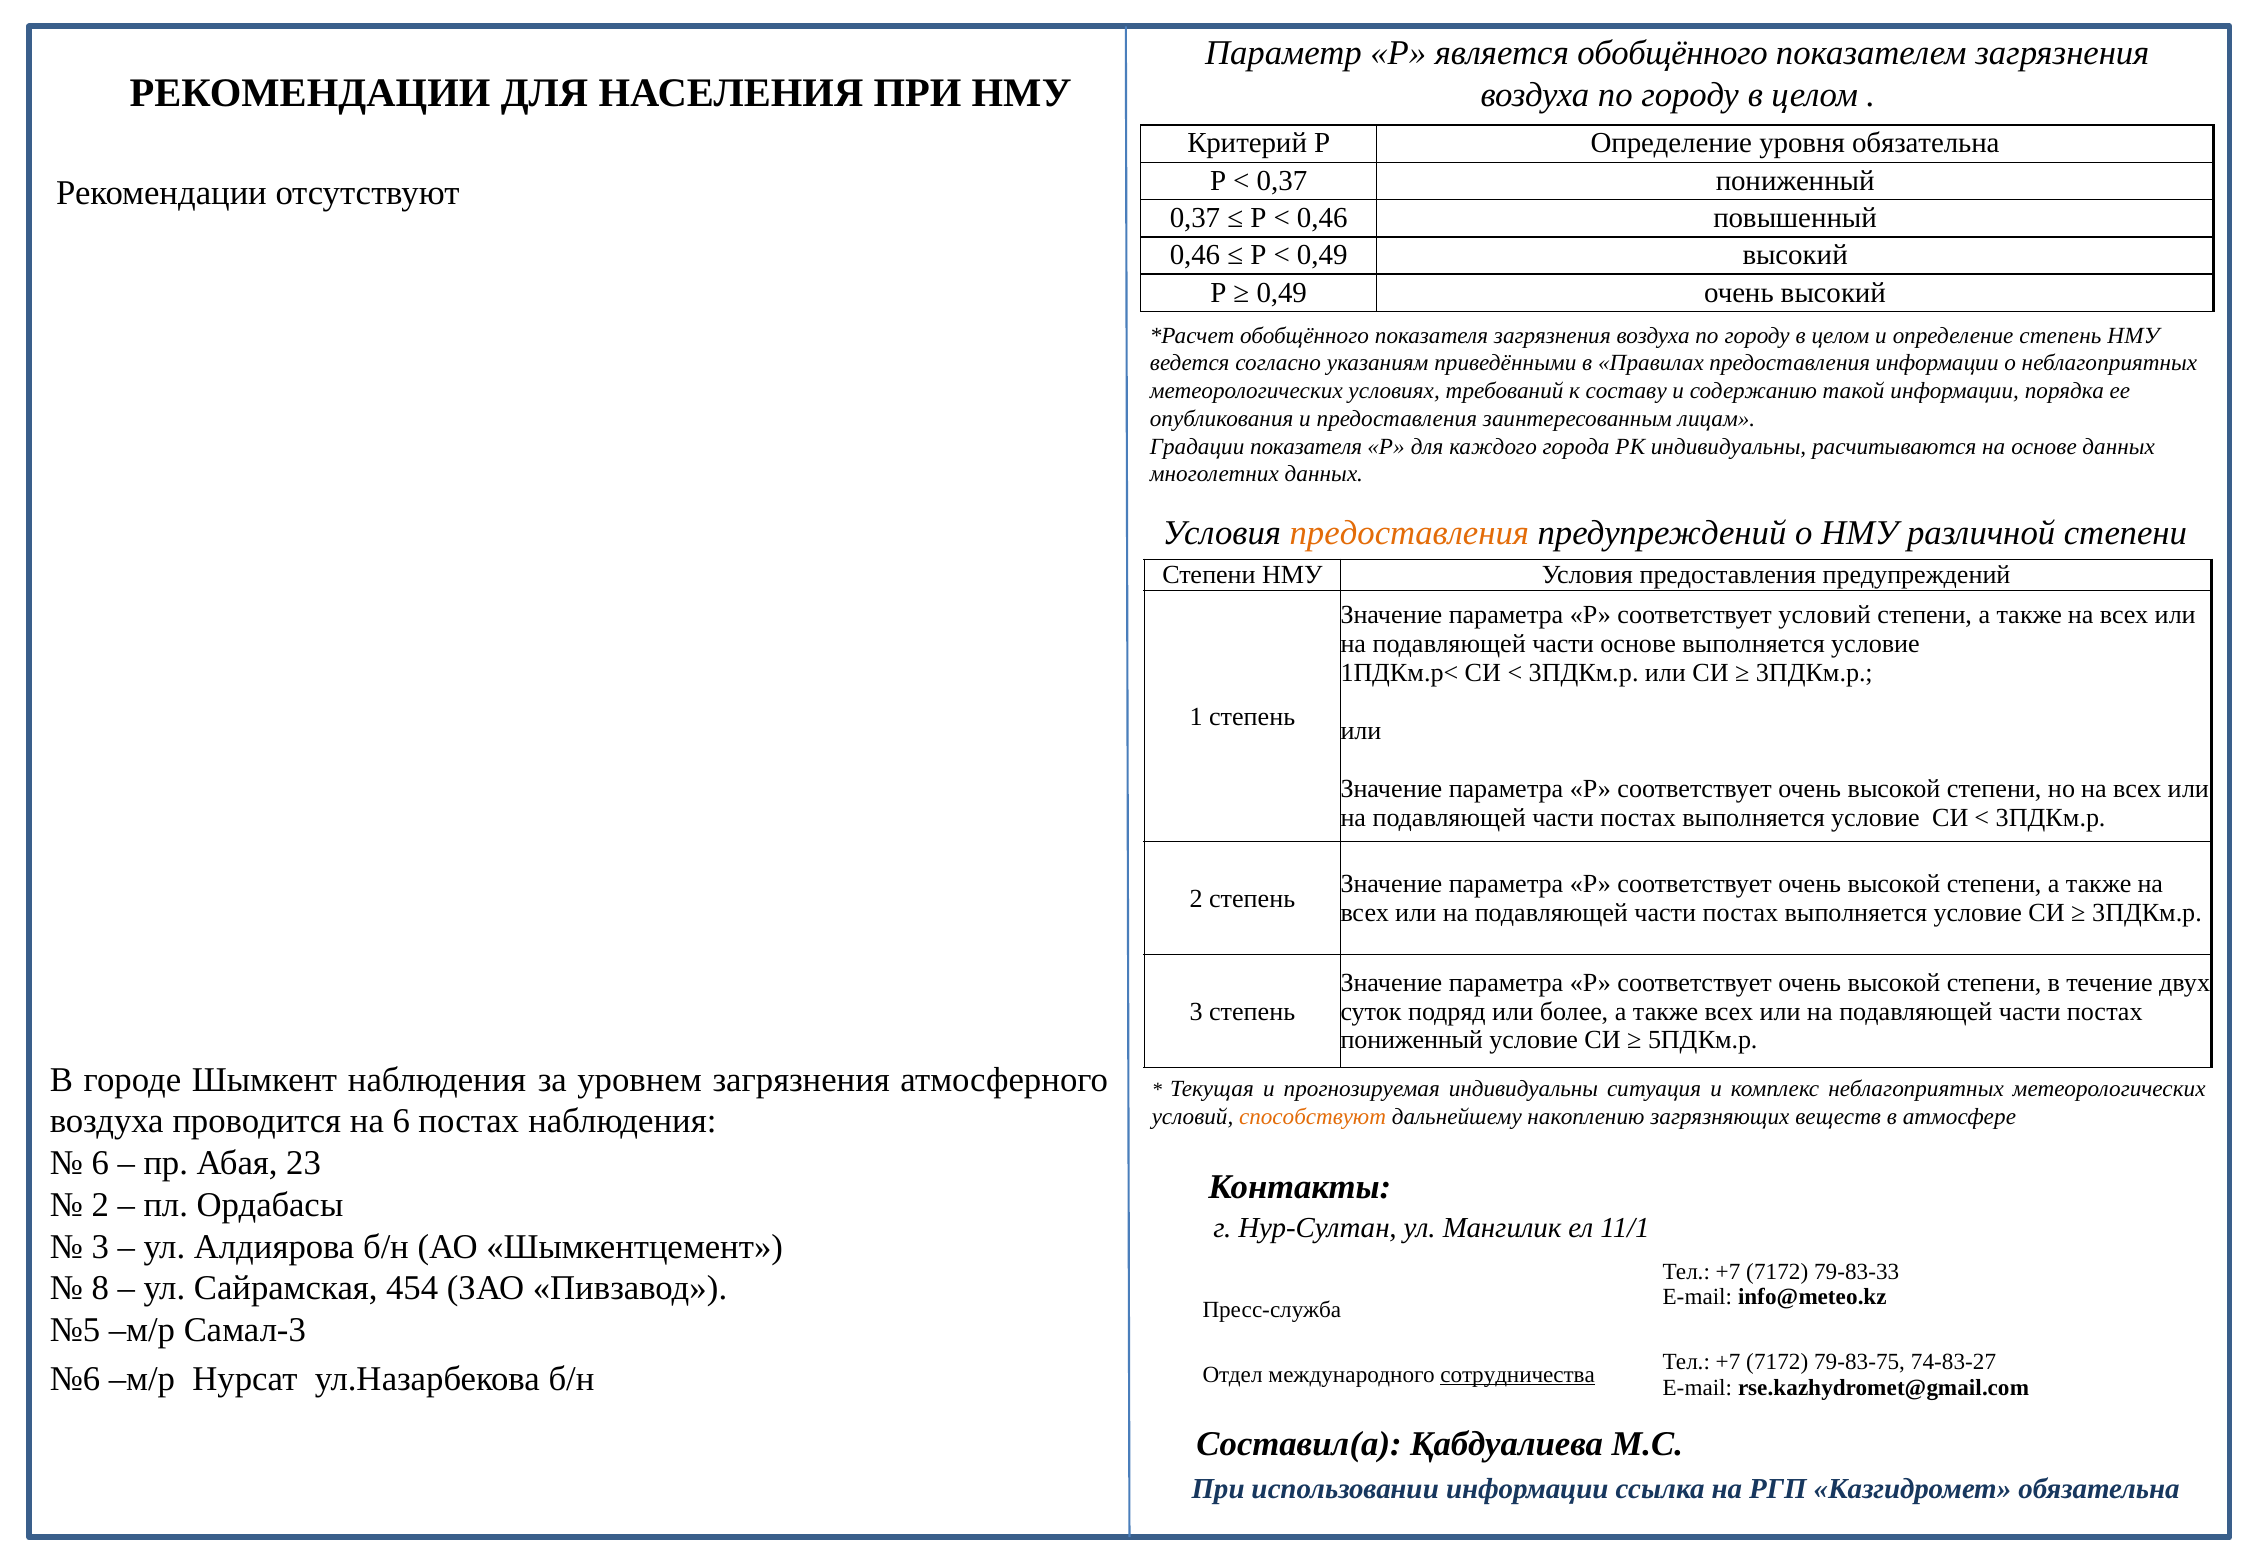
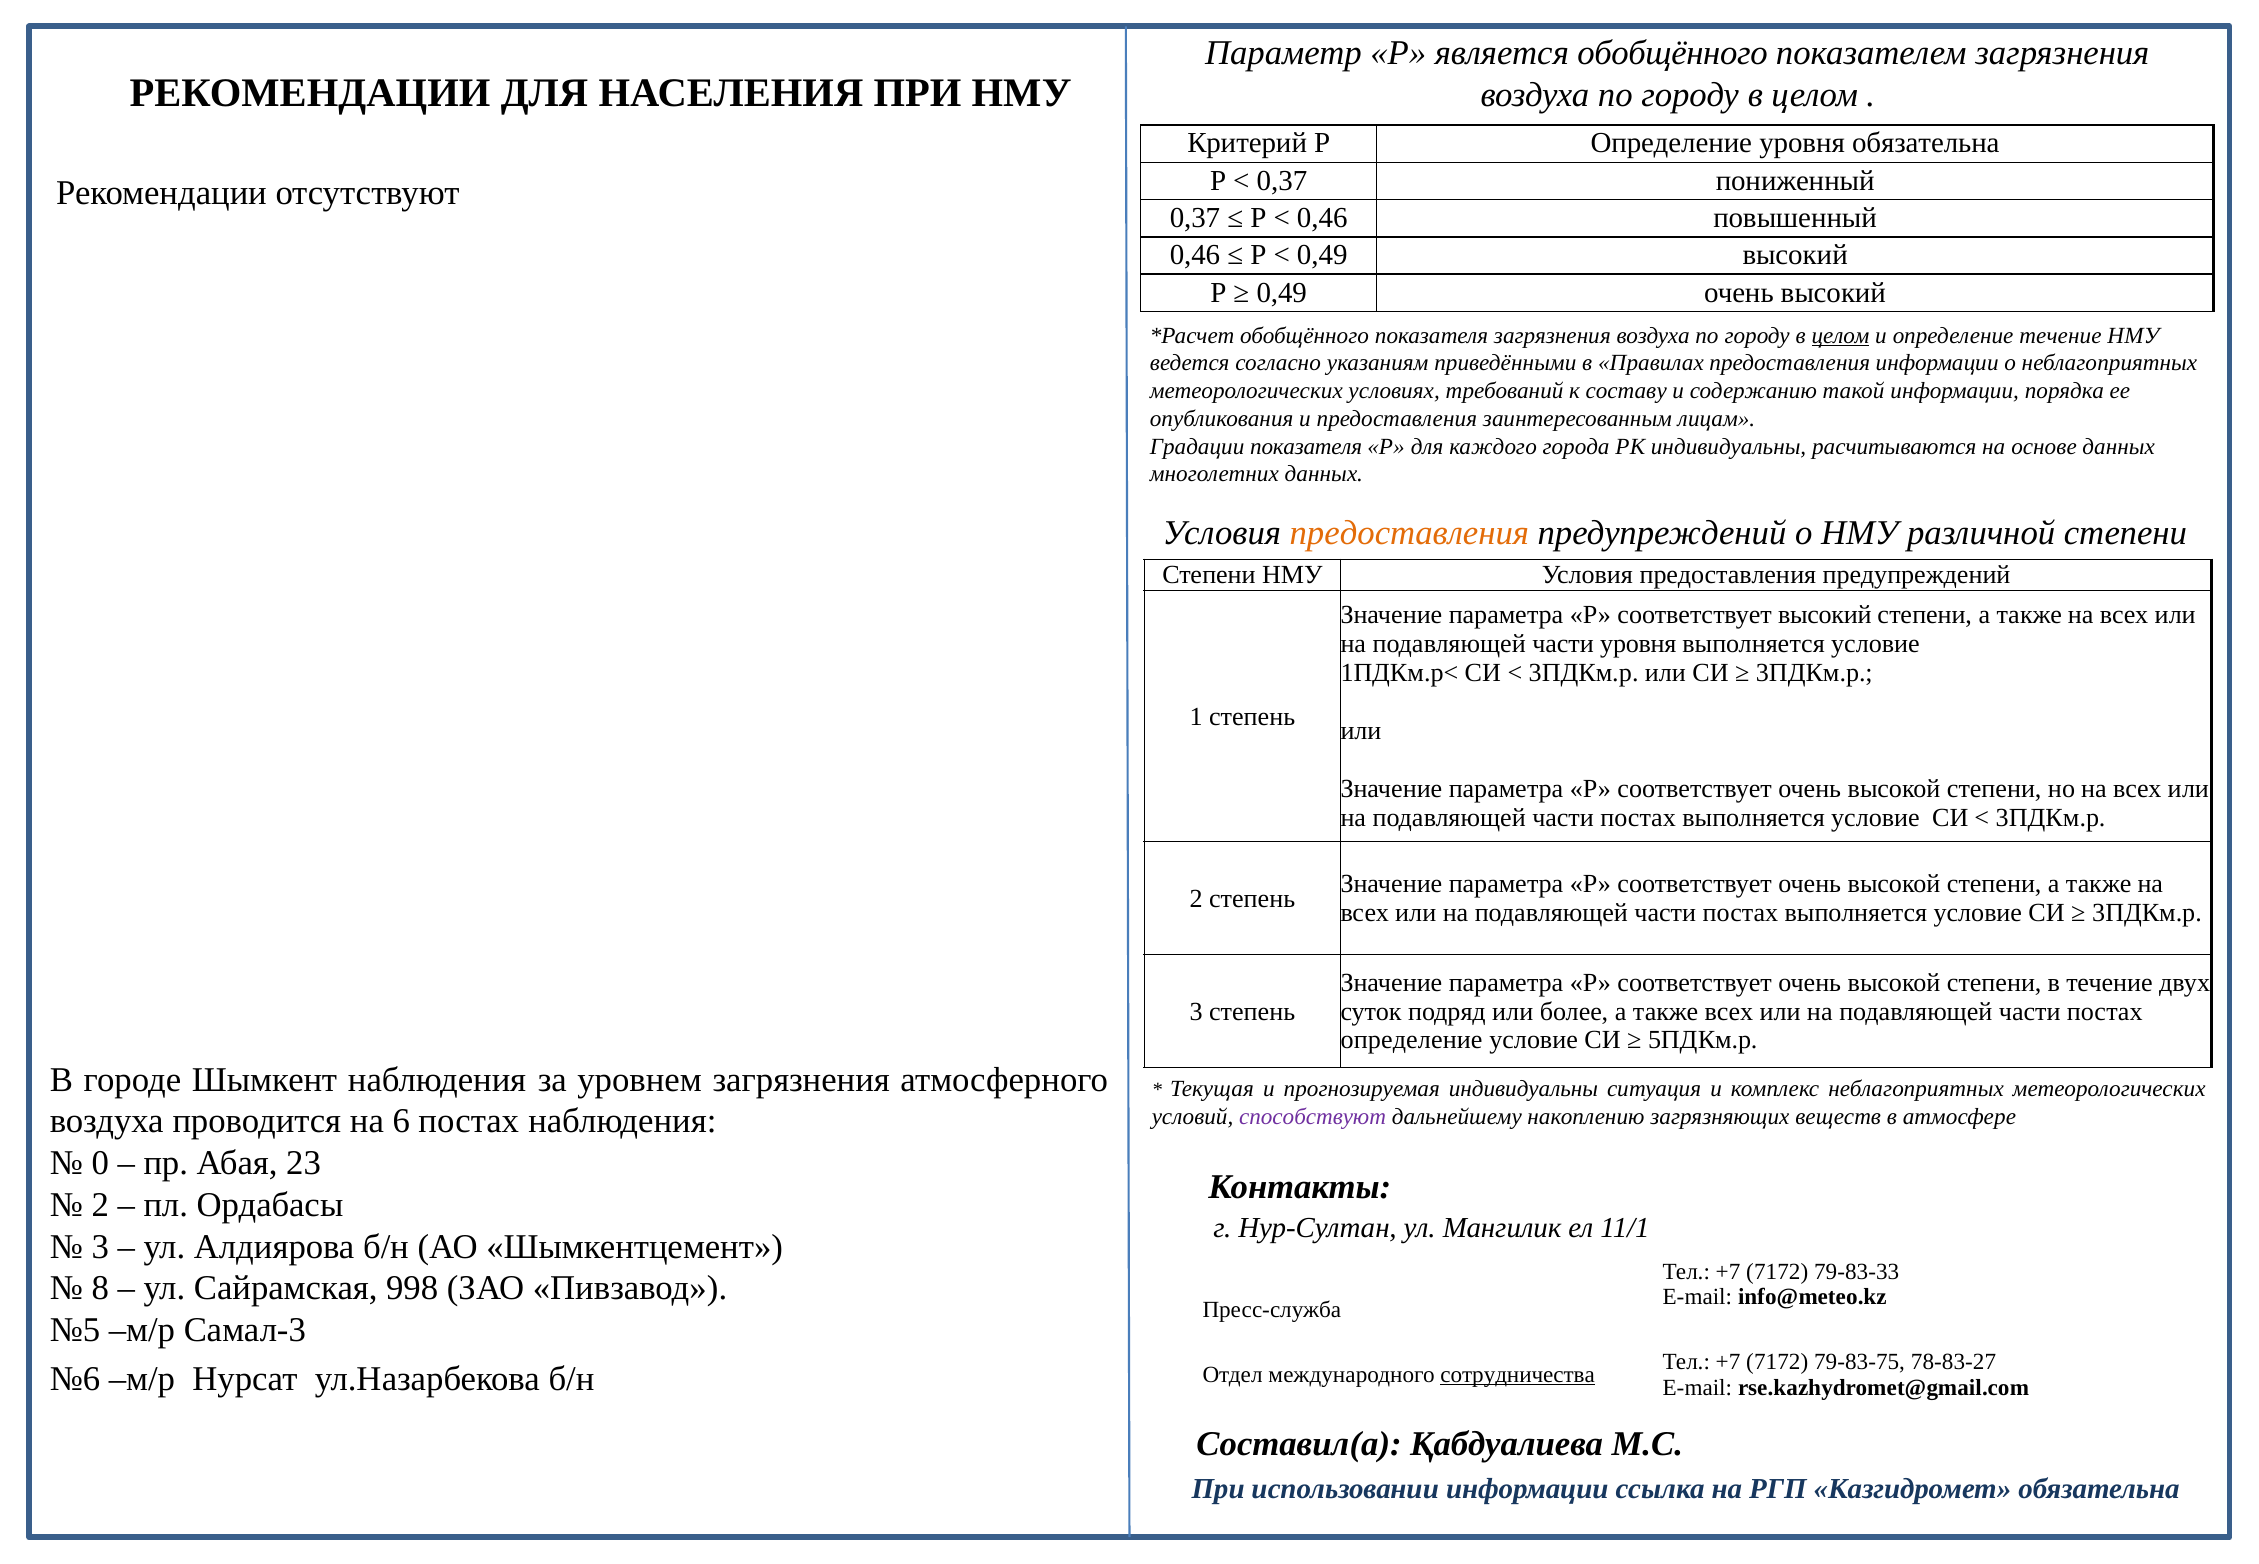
целом at (1841, 335) underline: none -> present
определение степень: степень -> течение
соответствует условий: условий -> высокий
части основе: основе -> уровня
пониженный at (1412, 1040): пониженный -> определение
способствуют colour: orange -> purple
6 at (100, 1163): 6 -> 0
454: 454 -> 998
74-83-27: 74-83-27 -> 78-83-27
